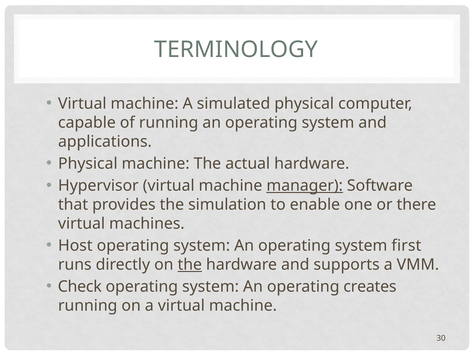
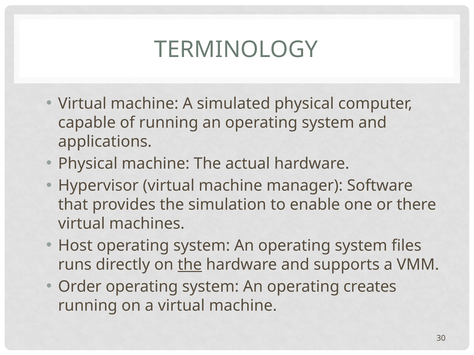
manager underline: present -> none
first: first -> files
Check: Check -> Order
